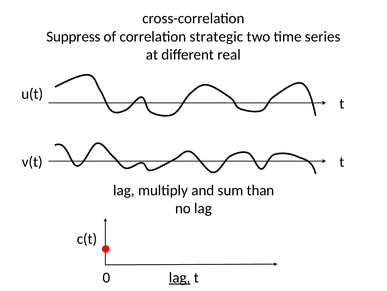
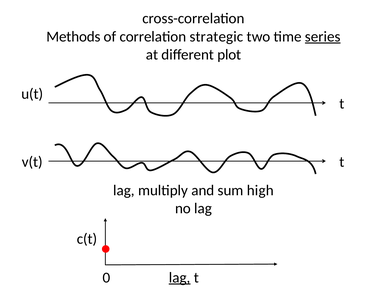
Suppress: Suppress -> Methods
series underline: none -> present
real: real -> plot
than: than -> high
